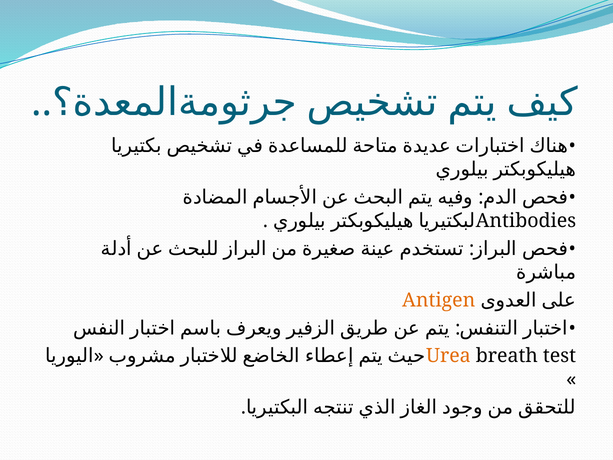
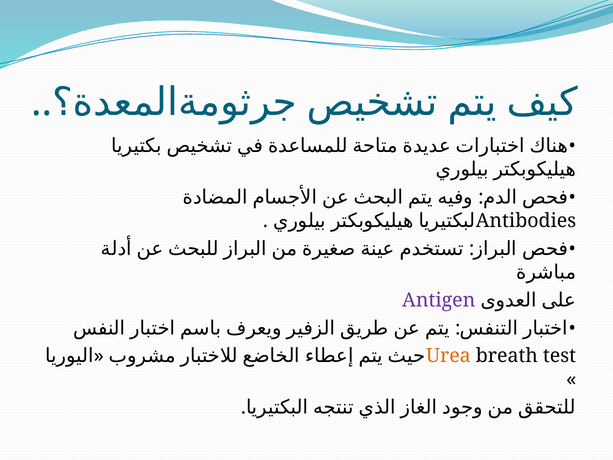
Antigen colour: orange -> purple
